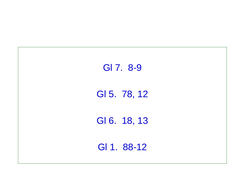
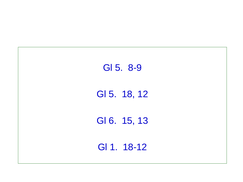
7 at (119, 68): 7 -> 5
78: 78 -> 18
18: 18 -> 15
88-12: 88-12 -> 18-12
